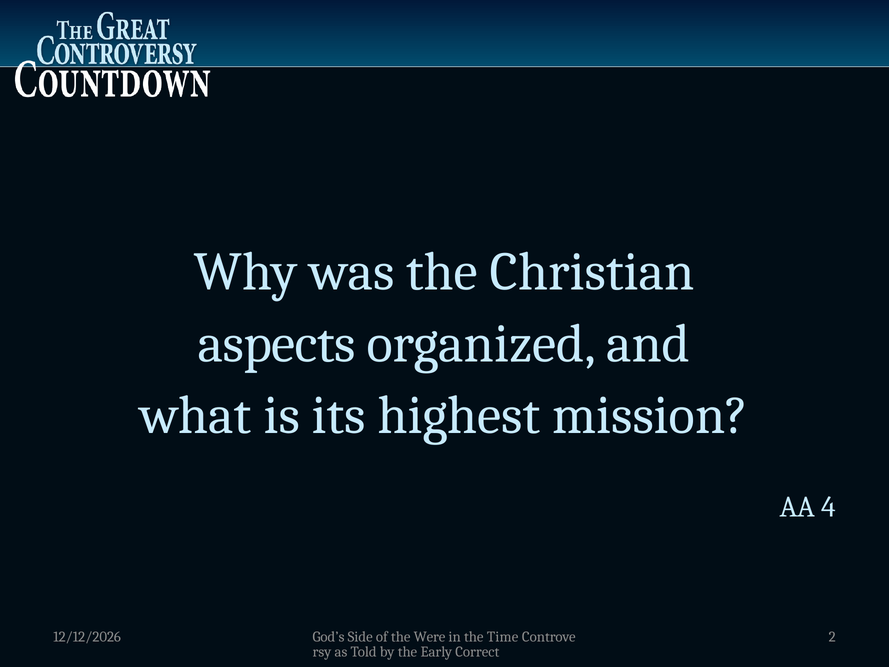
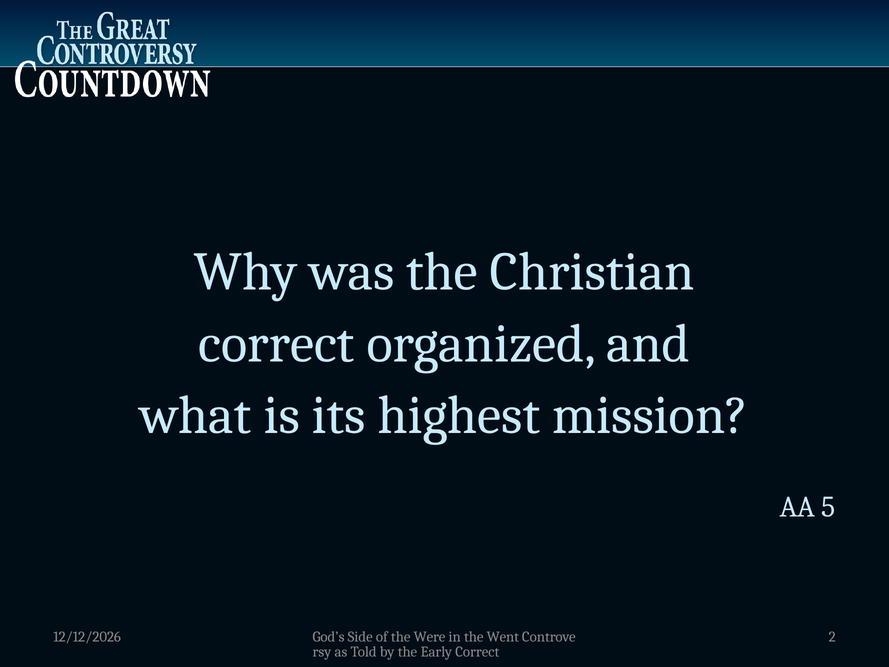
aspects at (277, 344): aspects -> correct
4: 4 -> 5
Time: Time -> Went
